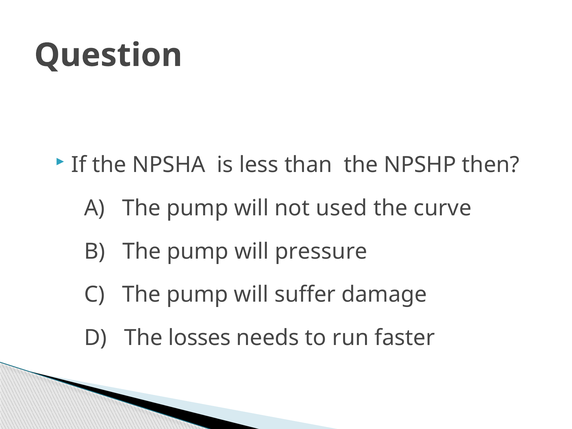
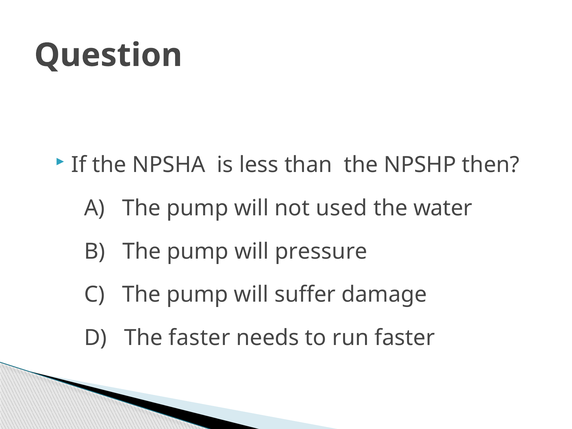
curve: curve -> water
The losses: losses -> faster
